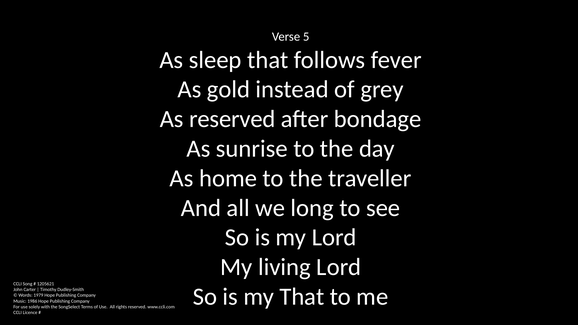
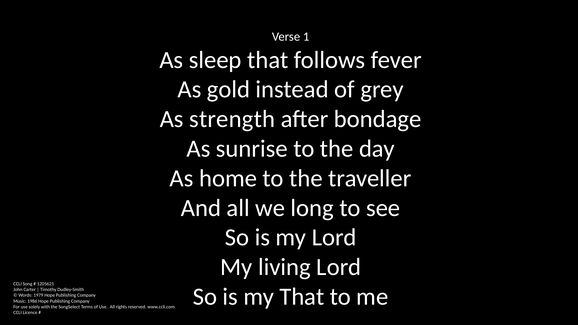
5: 5 -> 1
As reserved: reserved -> strength
